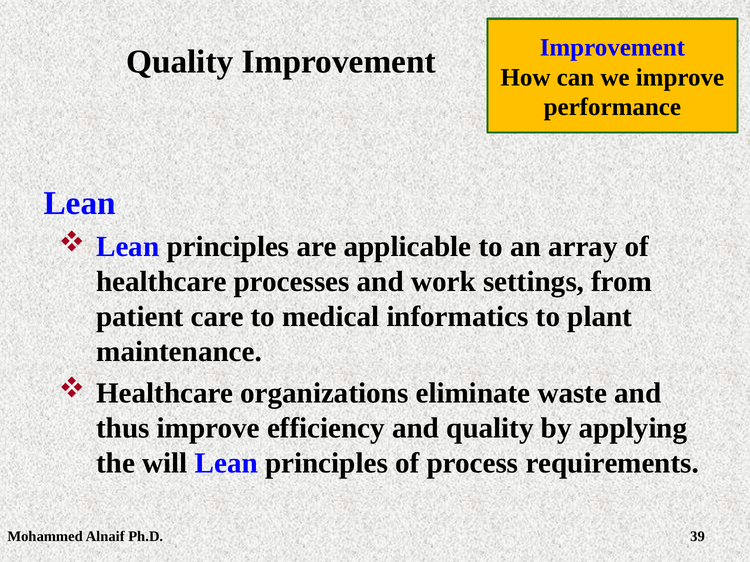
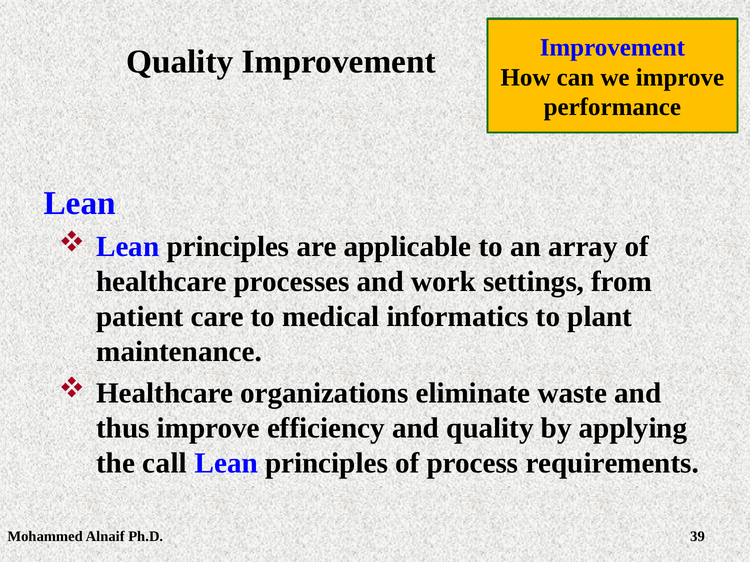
will: will -> call
